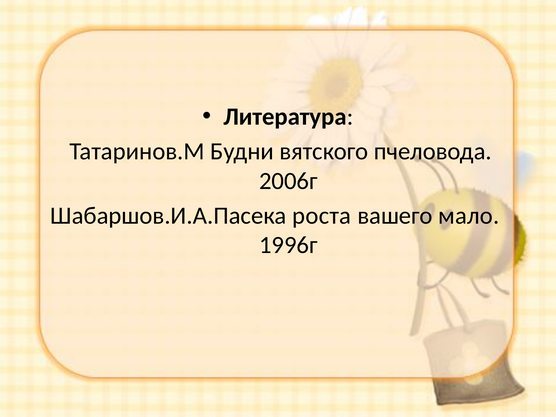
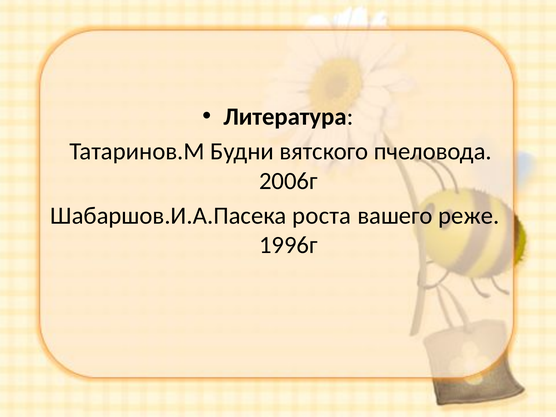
мало: мало -> реже
